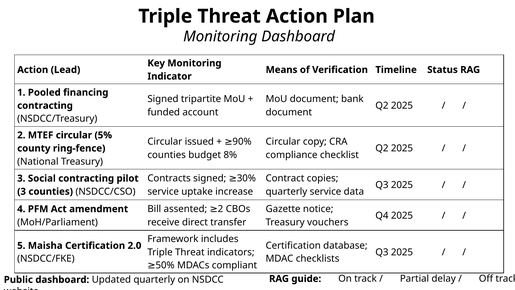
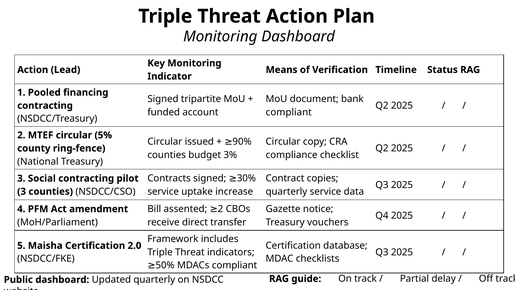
document at (289, 112): document -> compliant
8%: 8% -> 3%
